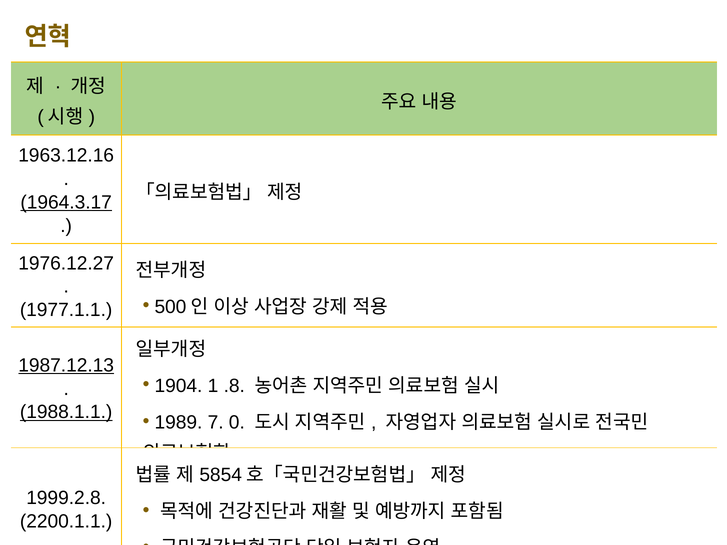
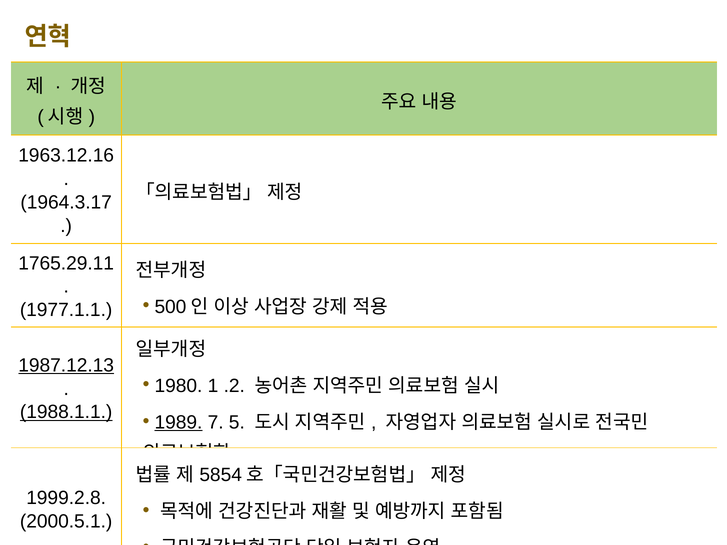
1964.3.17 underline: present -> none
1976.12.27: 1976.12.27 -> 1765.29.11
1904: 1904 -> 1980
.8: .8 -> .2
1989 underline: none -> present
0: 0 -> 5
2200.1.1: 2200.1.1 -> 2000.5.1
